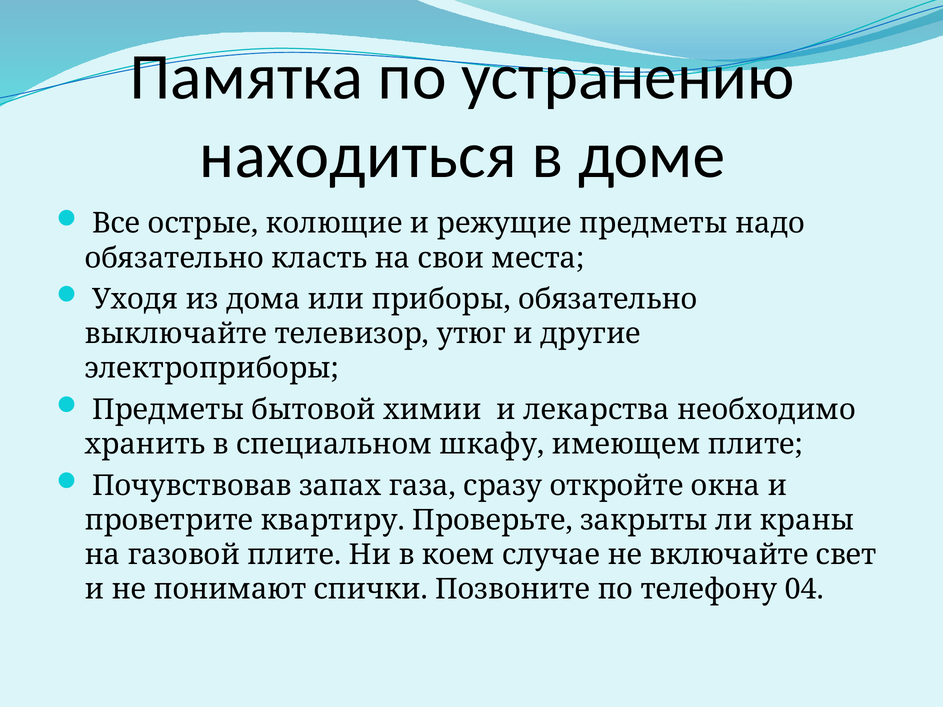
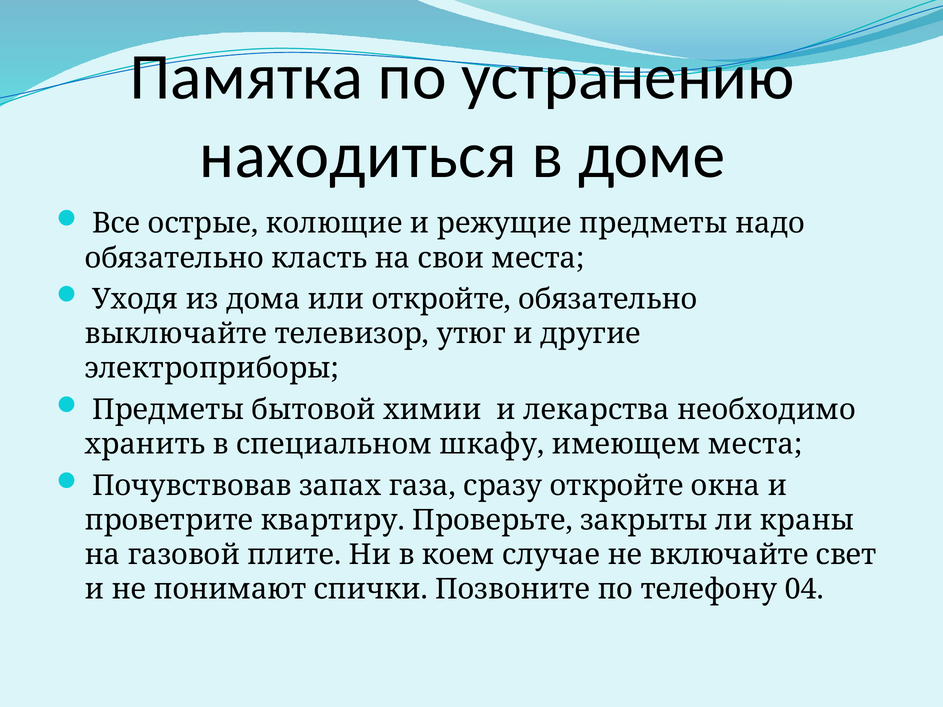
или приборы: приборы -> откройте
имеющем плите: плите -> места
